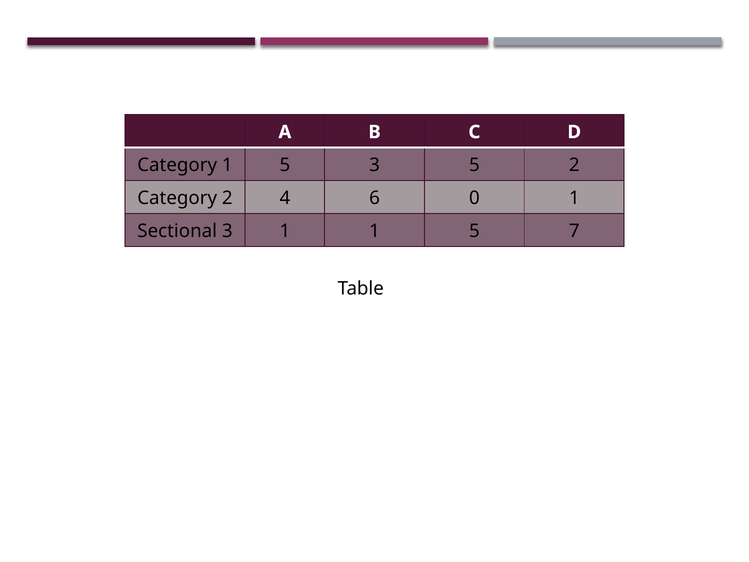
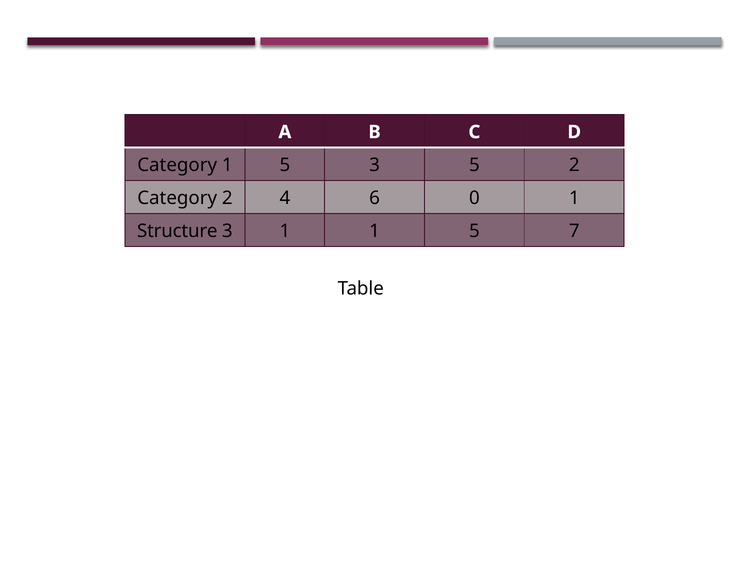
Sectional: Sectional -> Structure
